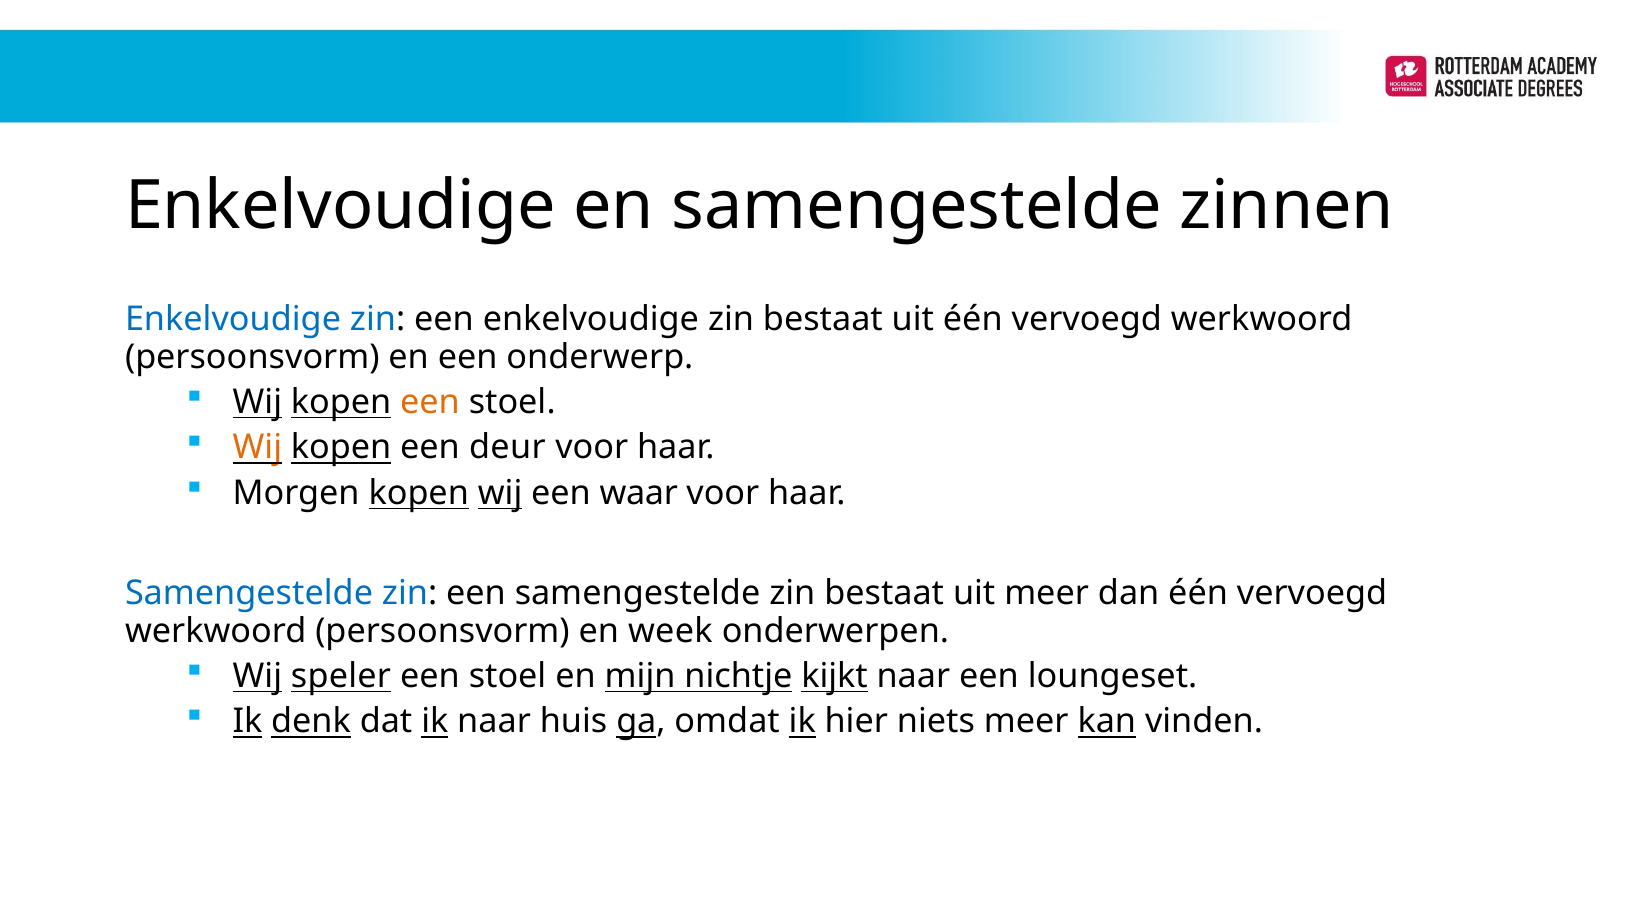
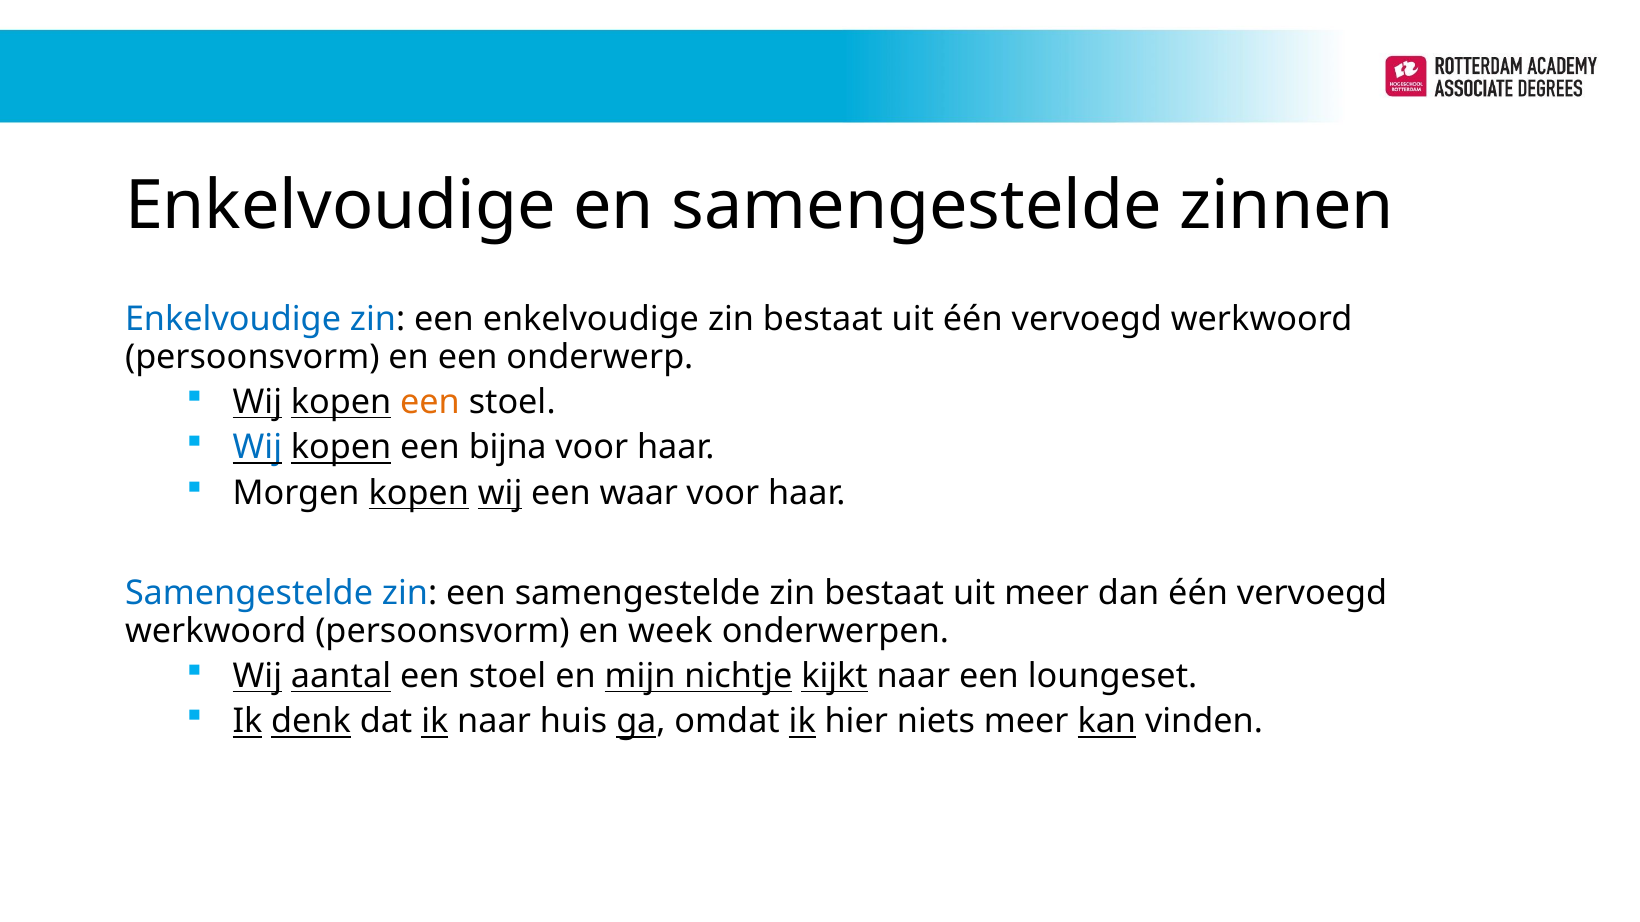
Wij at (257, 448) colour: orange -> blue
deur: deur -> bijna
speler: speler -> aantal
